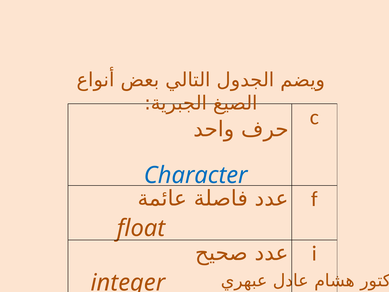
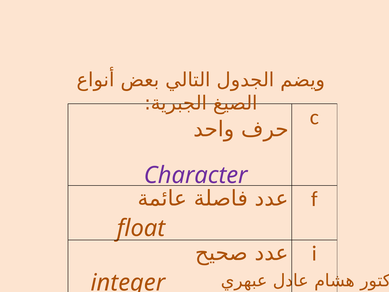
Character colour: blue -> purple
